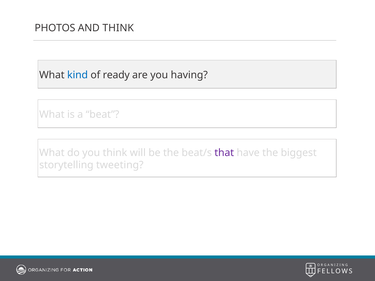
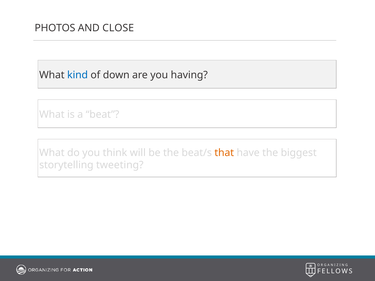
AND THINK: THINK -> CLOSE
ready: ready -> down
that colour: purple -> orange
